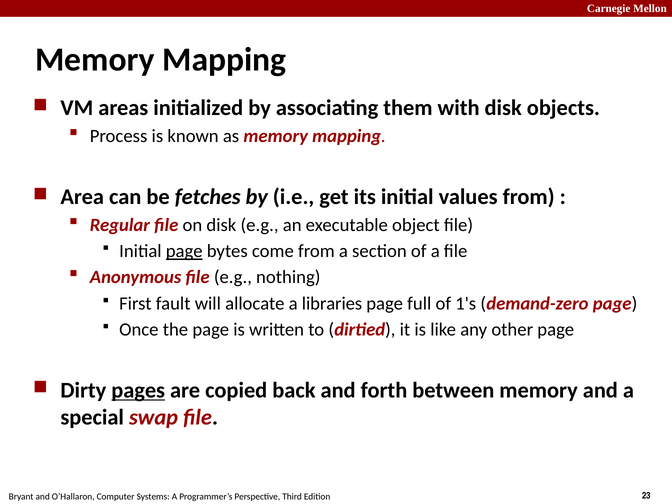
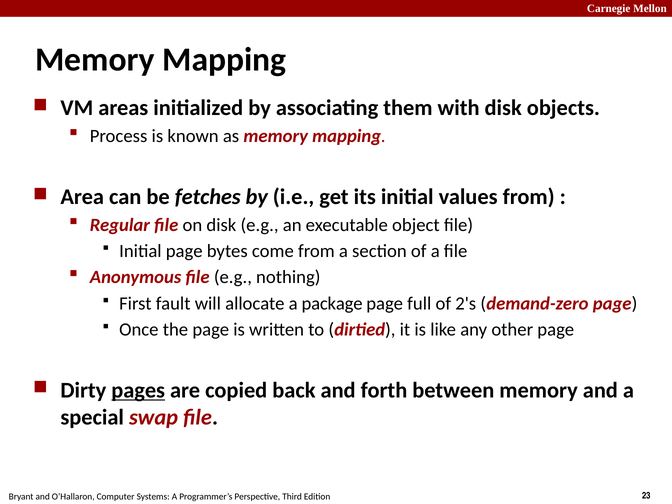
page at (184, 251) underline: present -> none
libraries: libraries -> package
1's: 1's -> 2's
